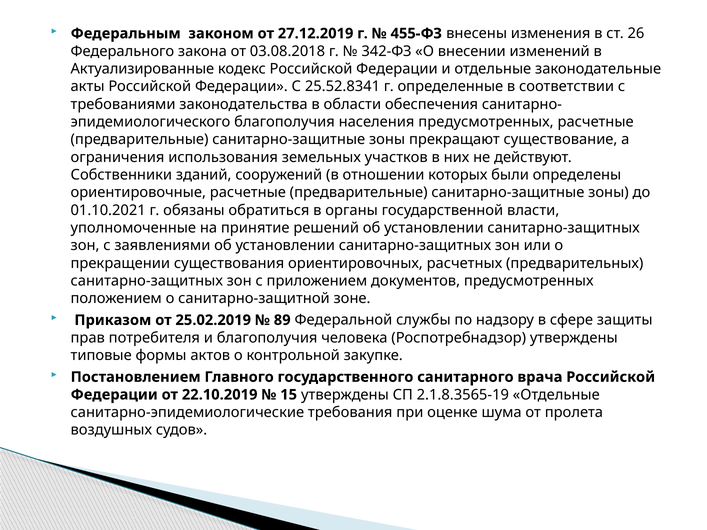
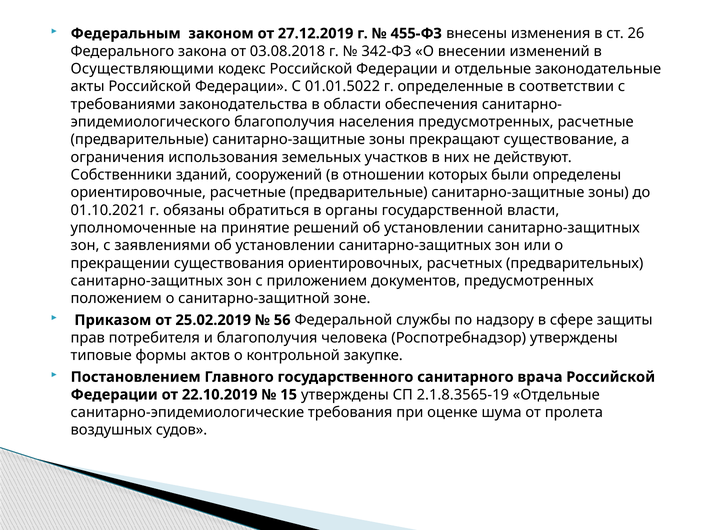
Актуализированные: Актуализированные -> Осуществляющими
25.52.8341: 25.52.8341 -> 01.01.5022
89: 89 -> 56
